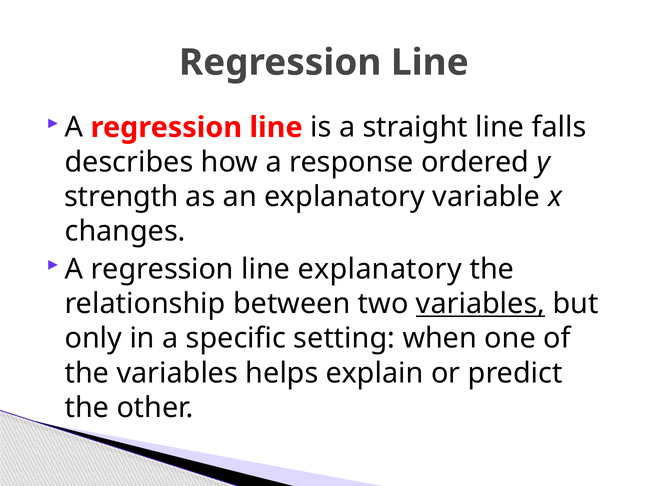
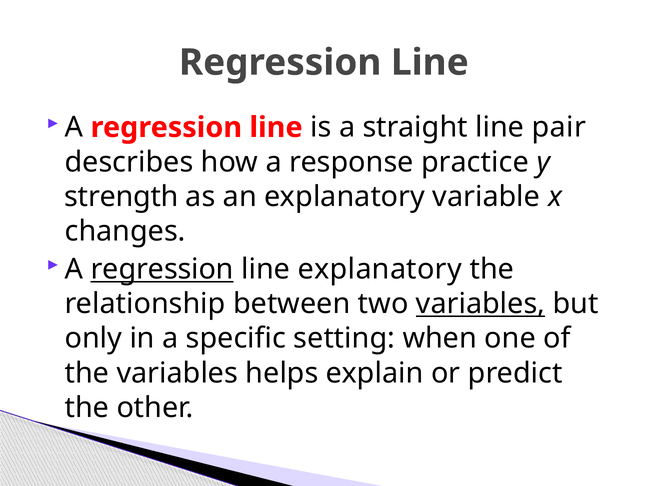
falls: falls -> pair
ordered: ordered -> practice
regression at (162, 269) underline: none -> present
